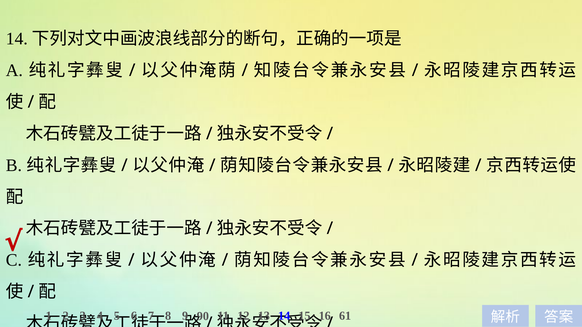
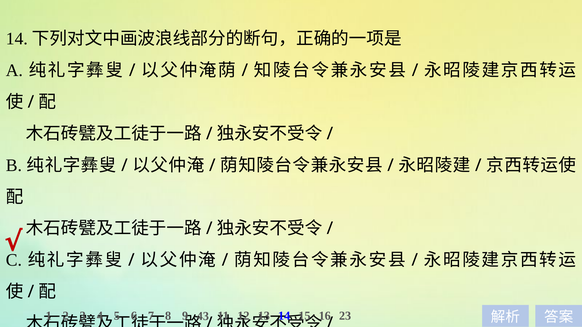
90: 90 -> 43
61: 61 -> 23
